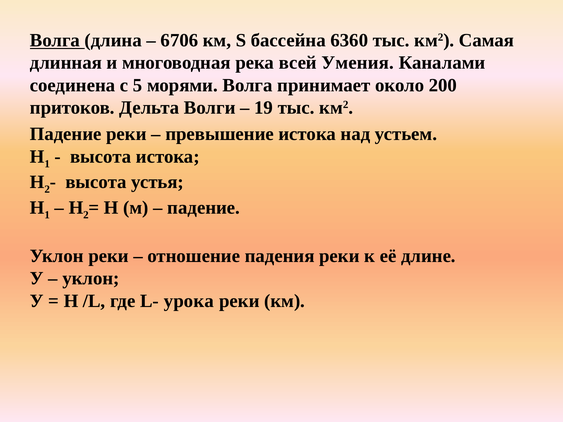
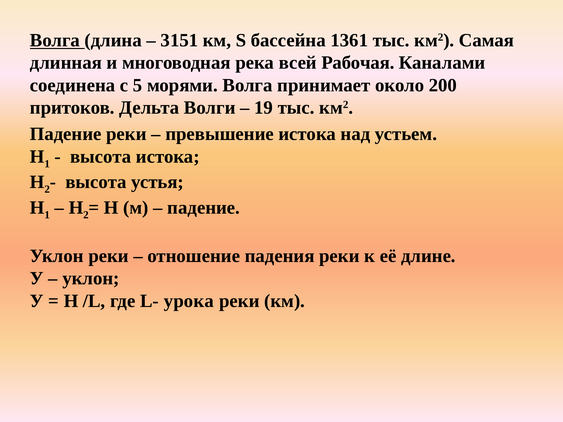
6706: 6706 -> 3151
6360: 6360 -> 1361
Умения: Умения -> Рабочая
